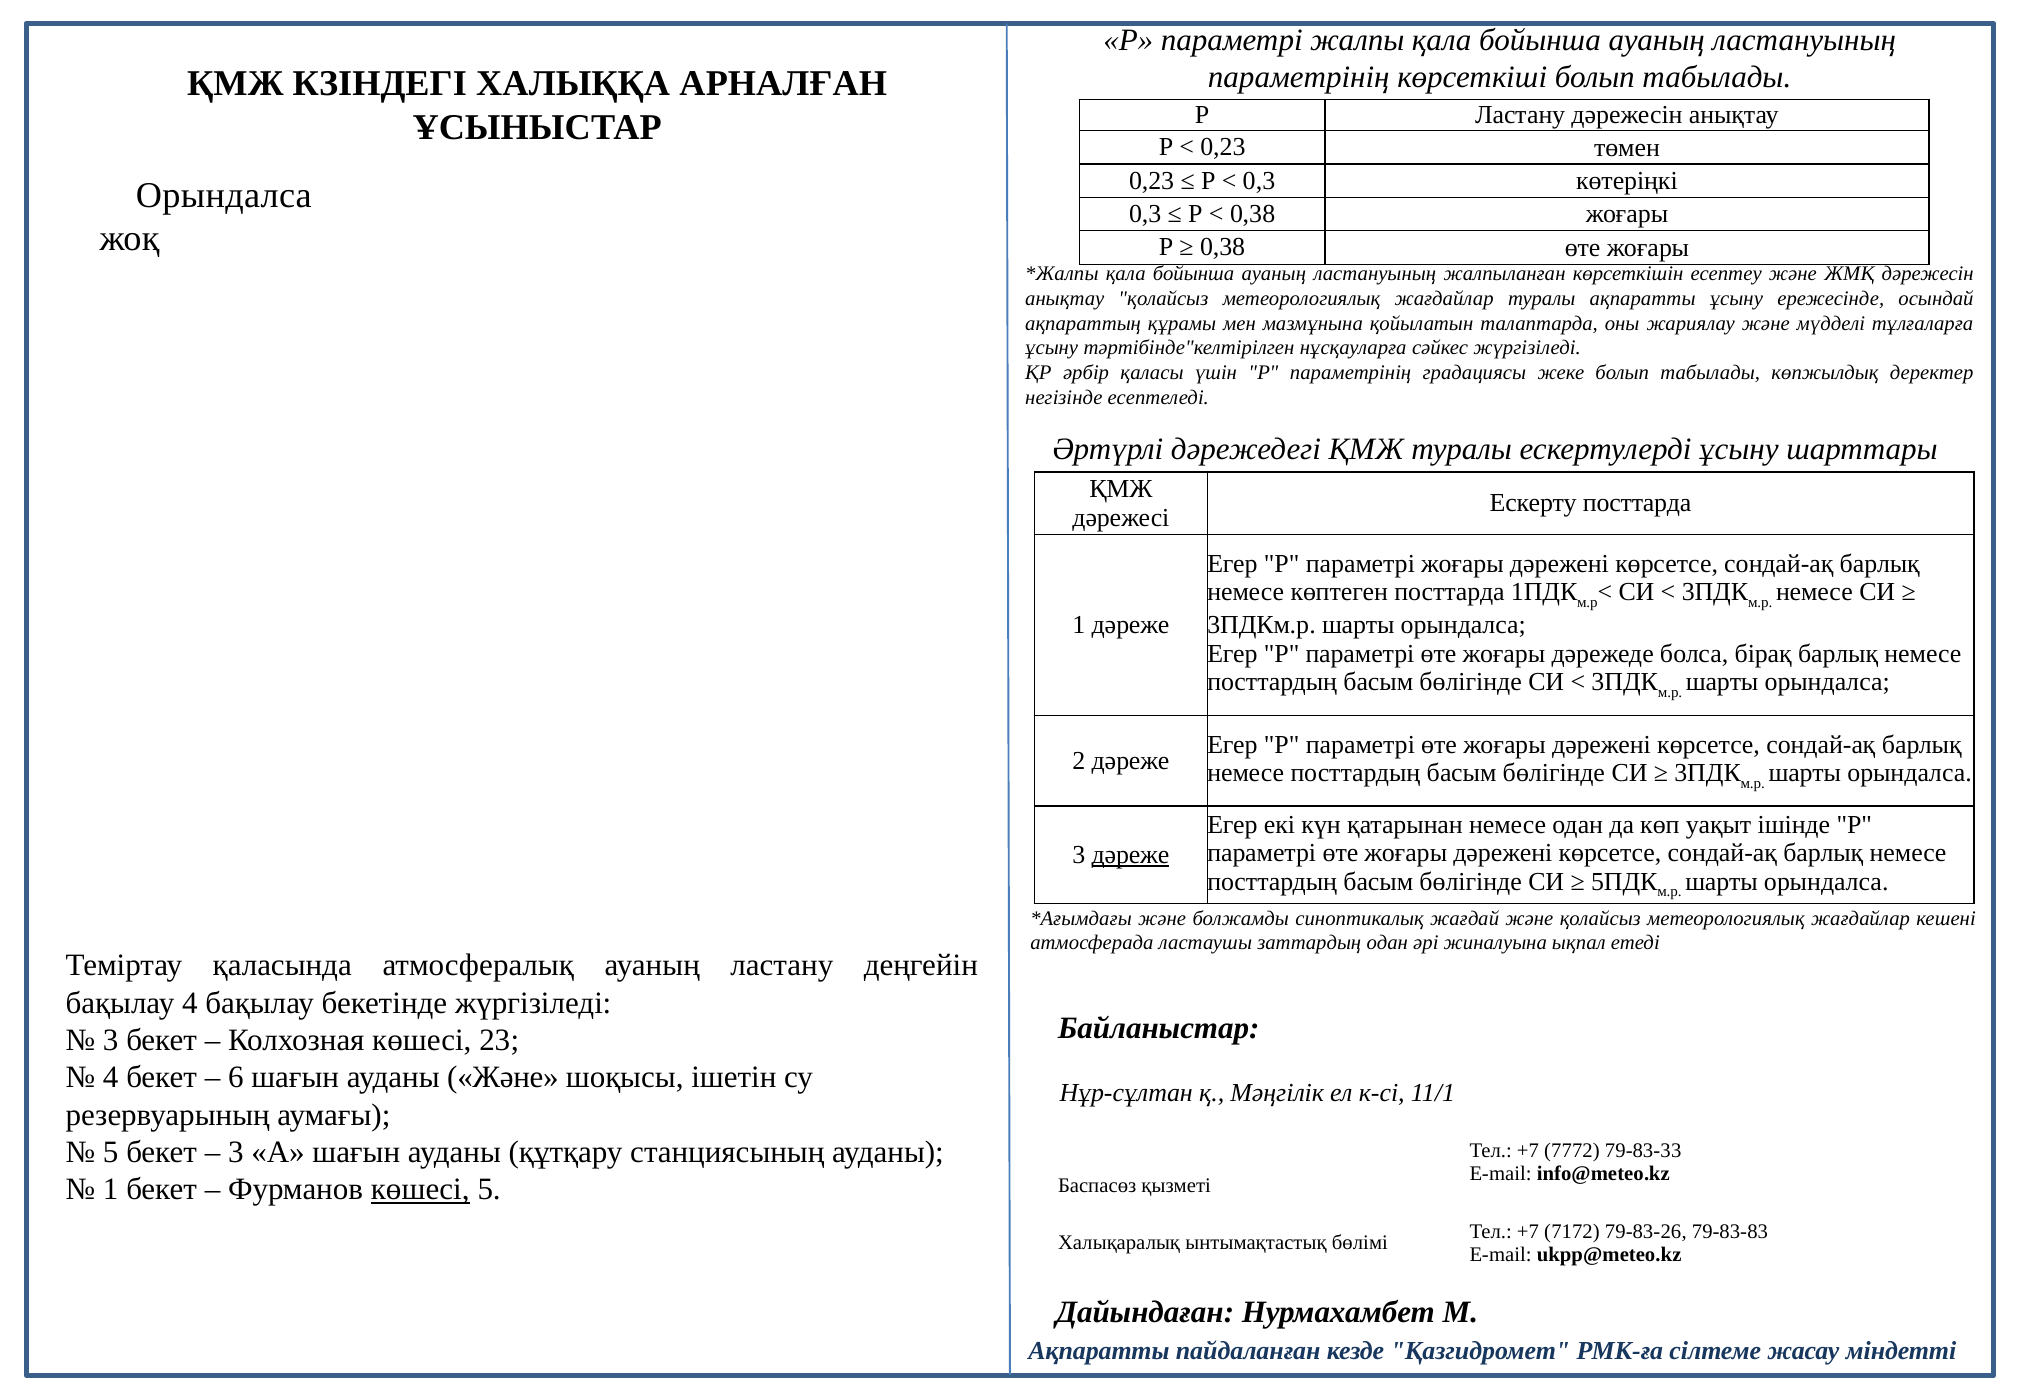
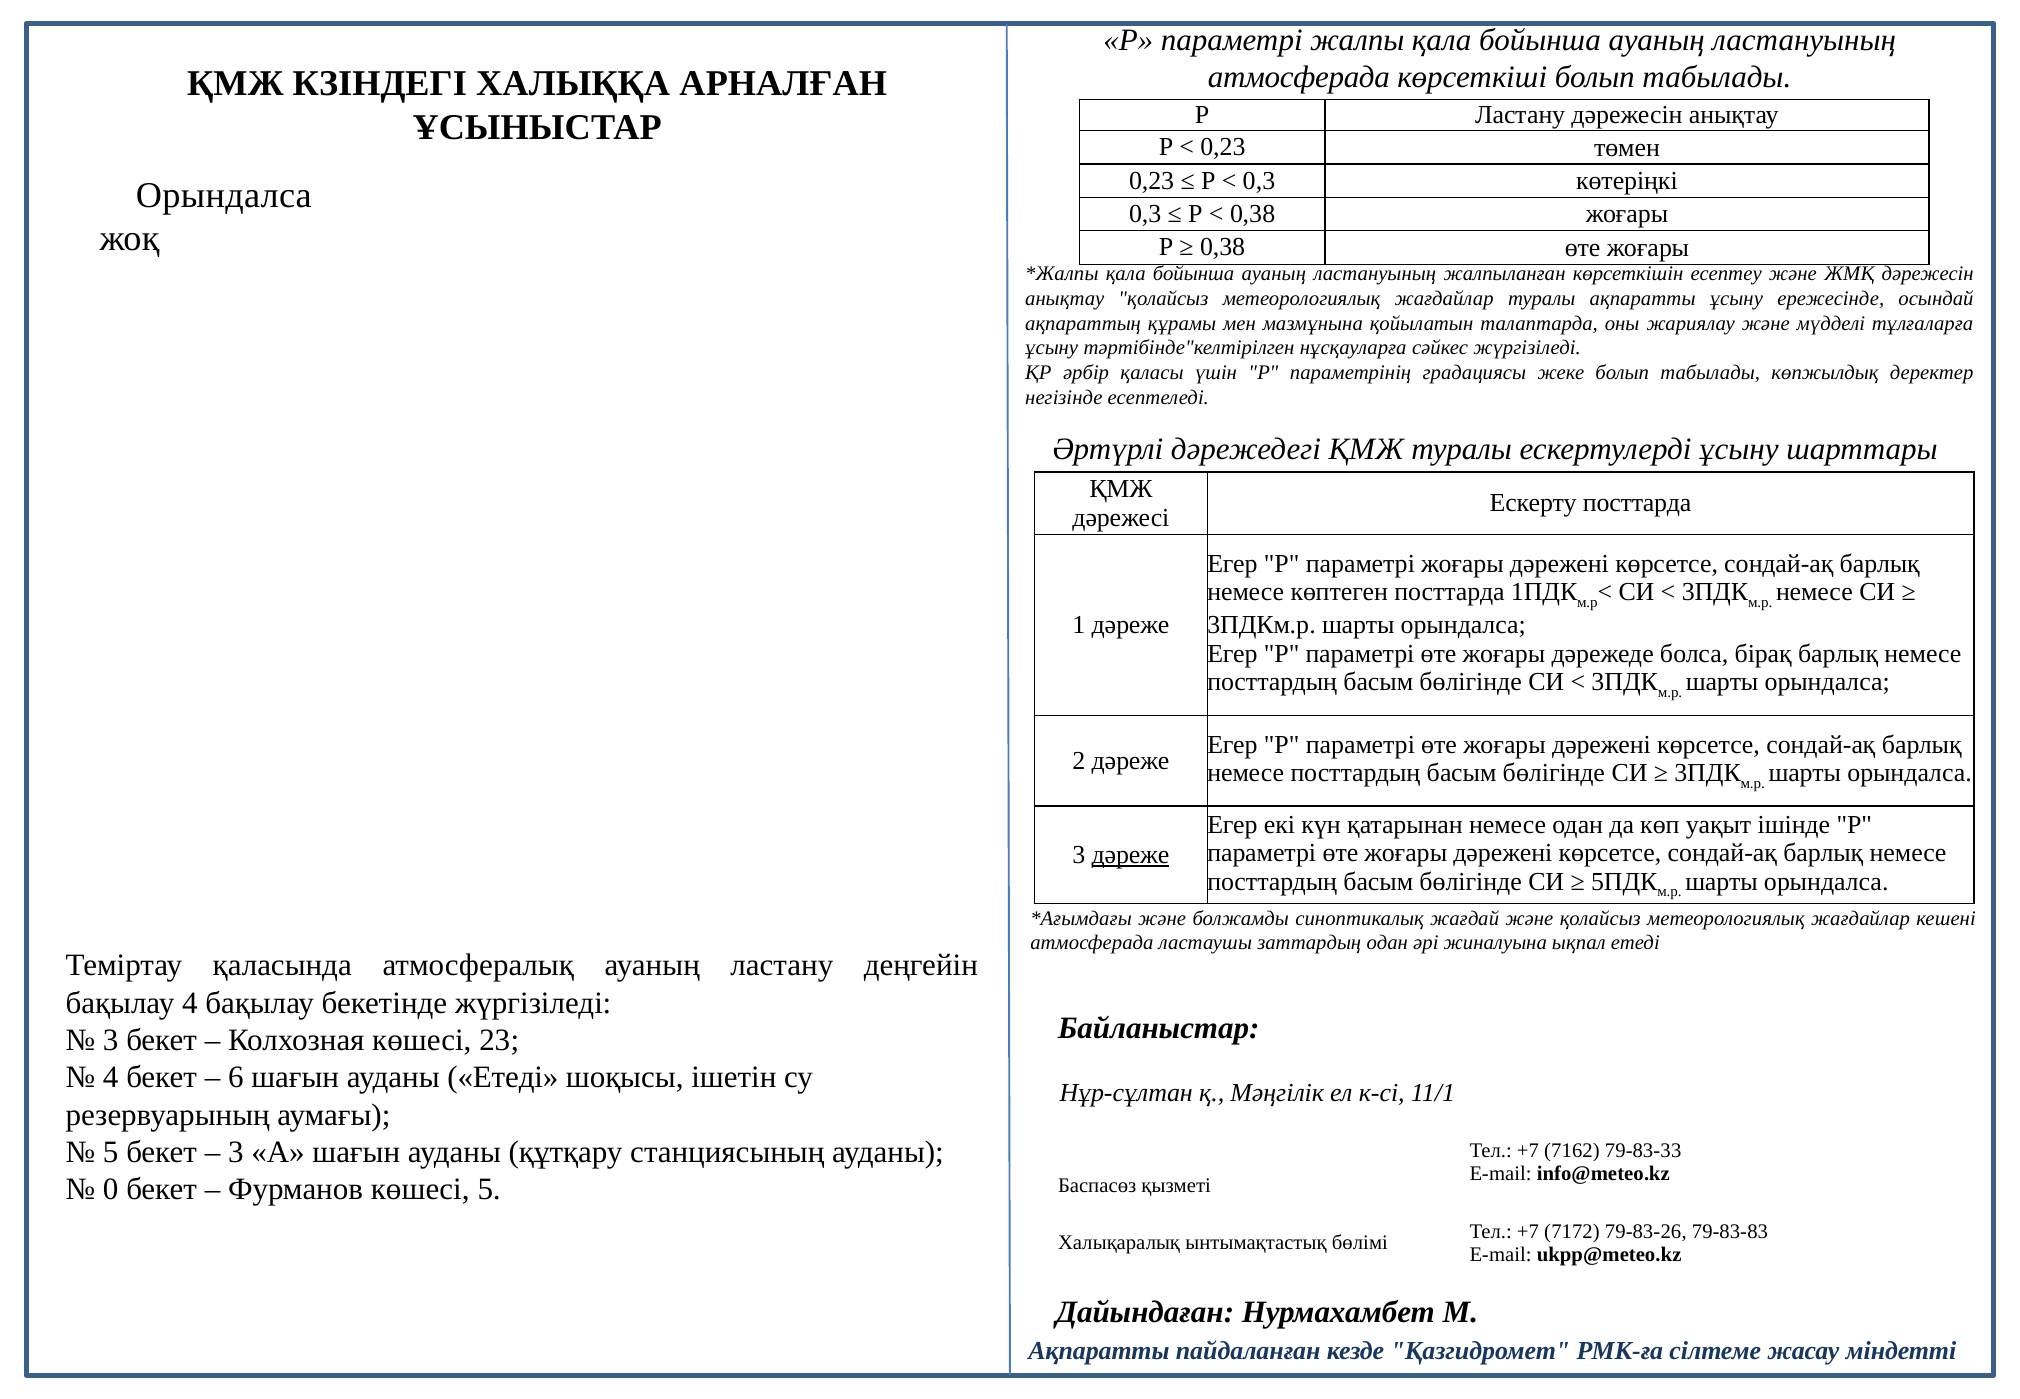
параметрінің at (1299, 77): параметрінің -> атмосферада
ауданы Және: Және -> Етеді
7772: 7772 -> 7162
1 at (111, 1189): 1 -> 0
көшесі at (420, 1189) underline: present -> none
